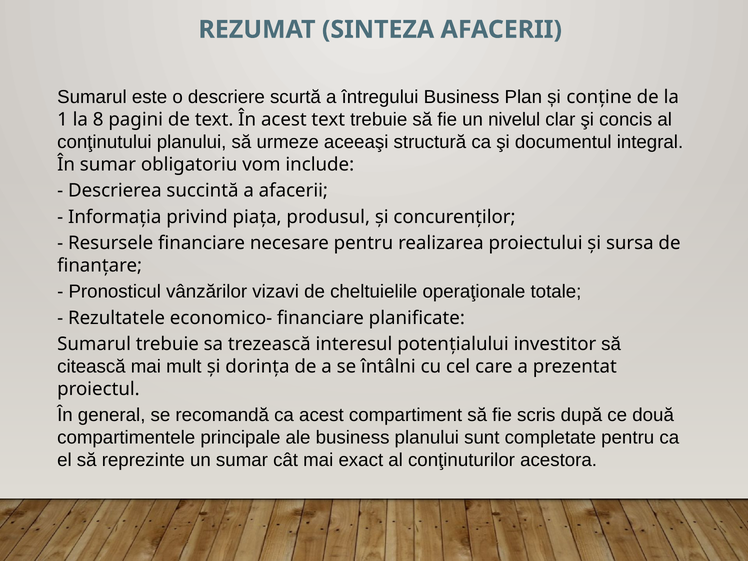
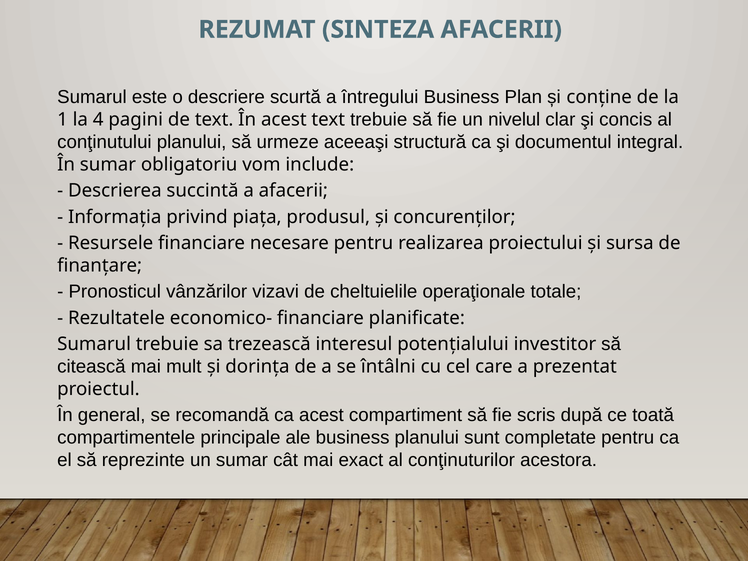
8: 8 -> 4
două: două -> toată
